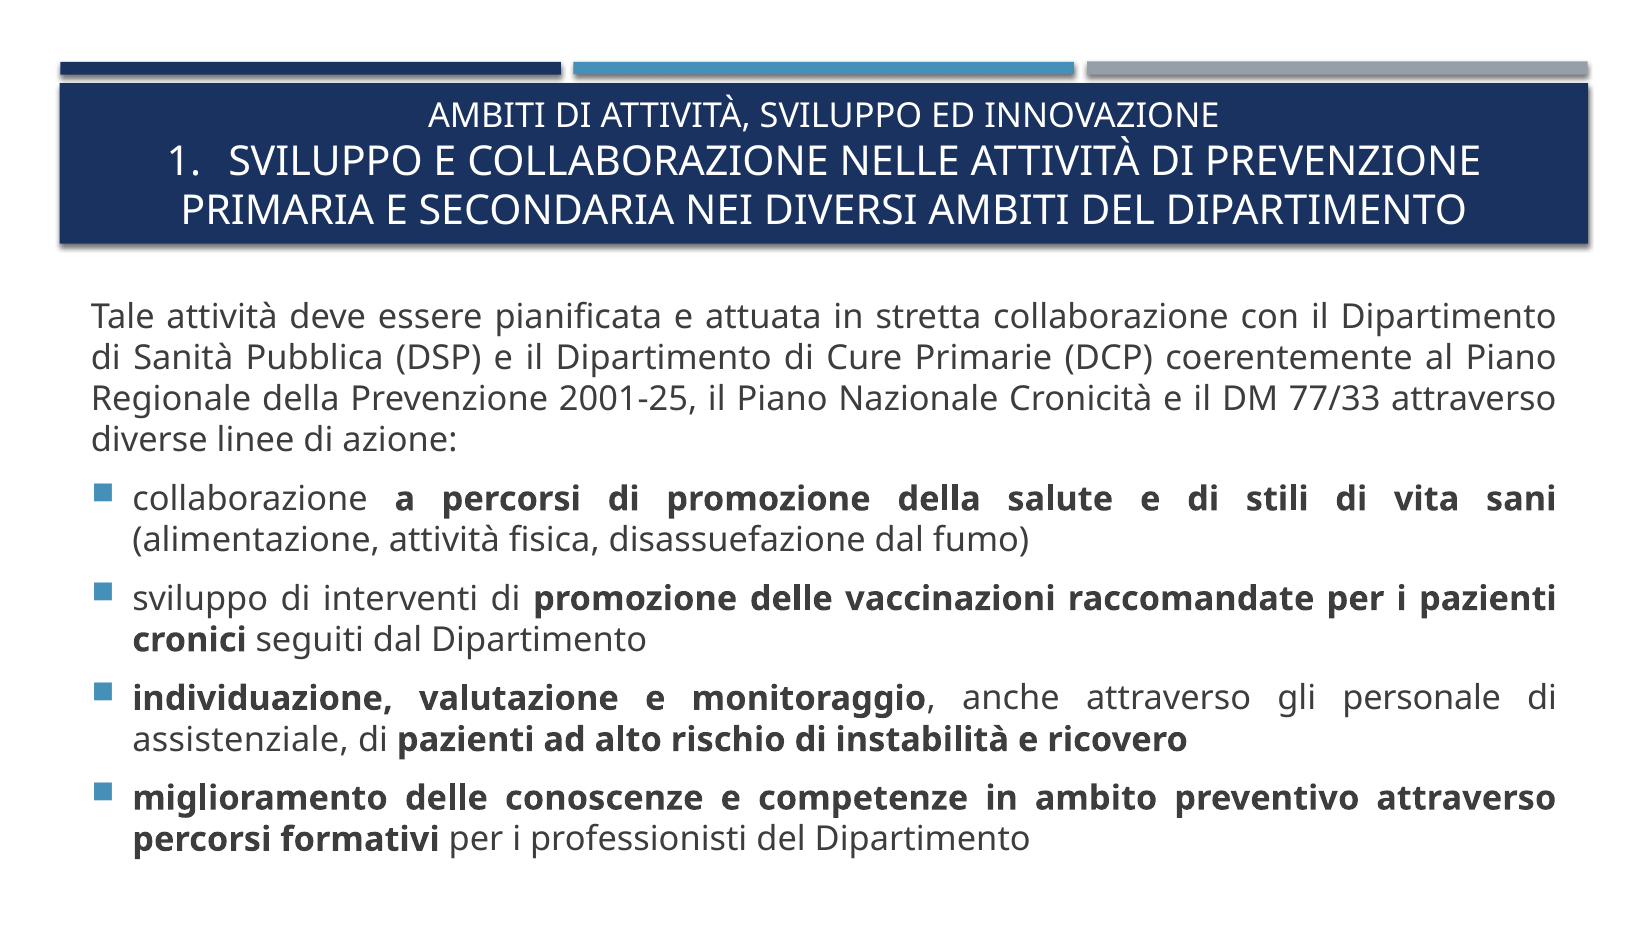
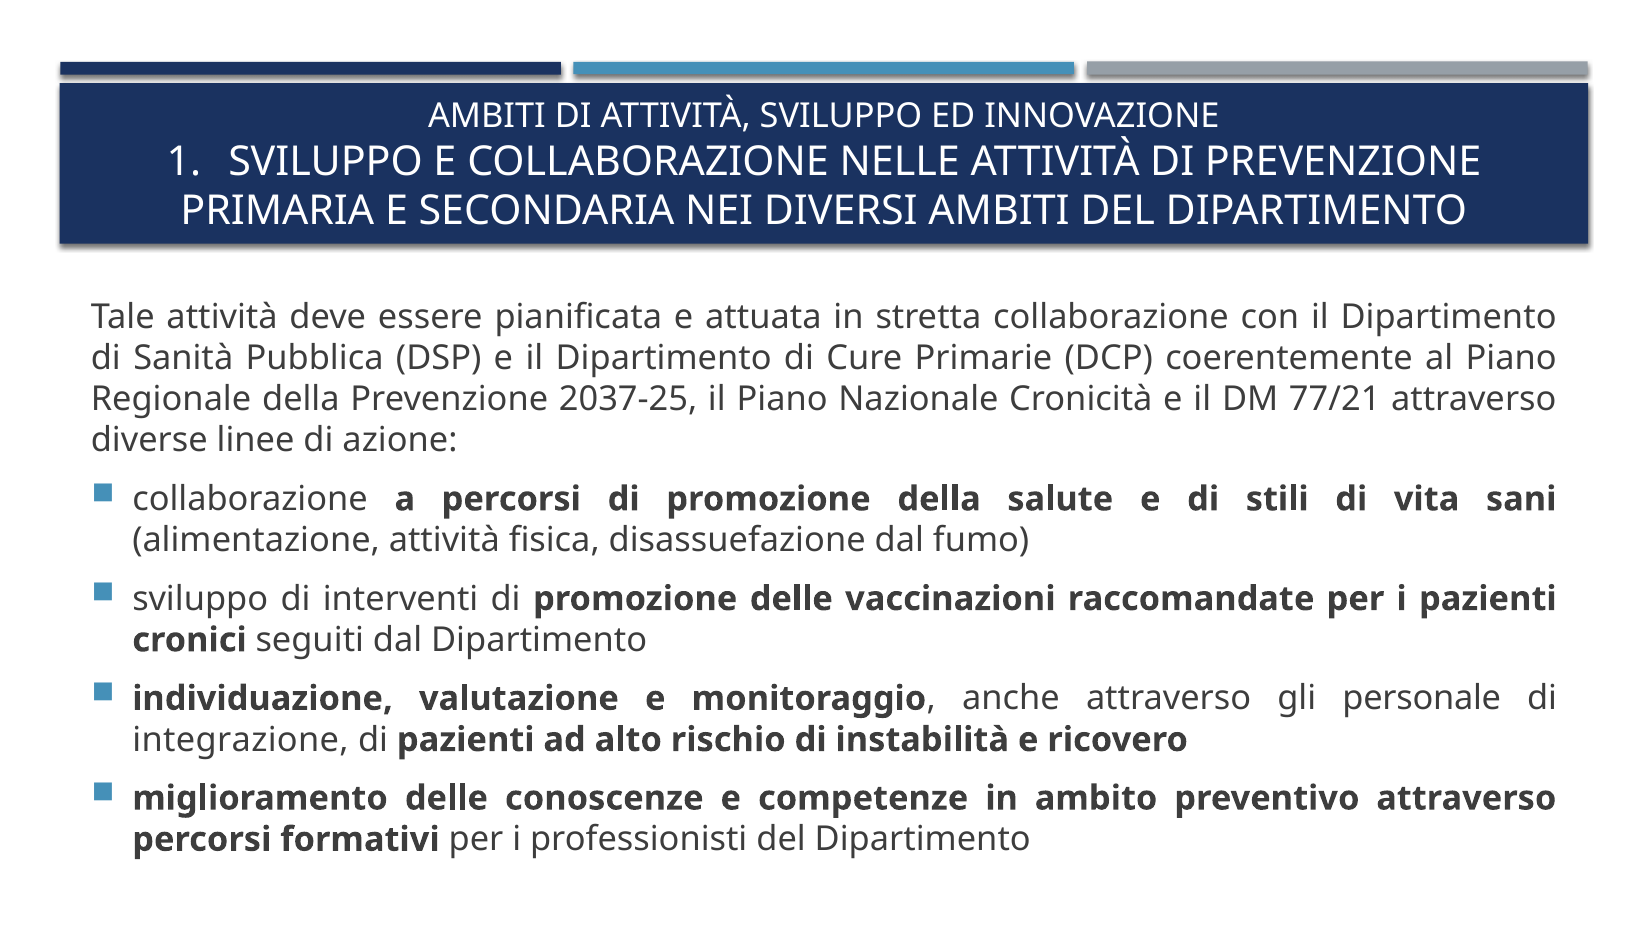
2001-25: 2001-25 -> 2037-25
77/33: 77/33 -> 77/21
assistenziale: assistenziale -> integrazione
